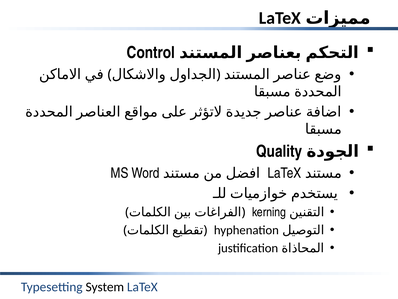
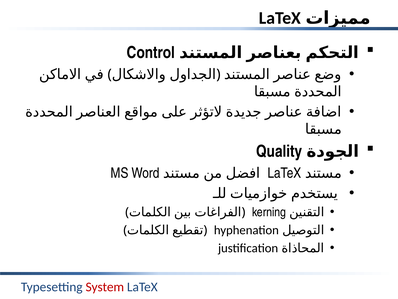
System colour: black -> red
